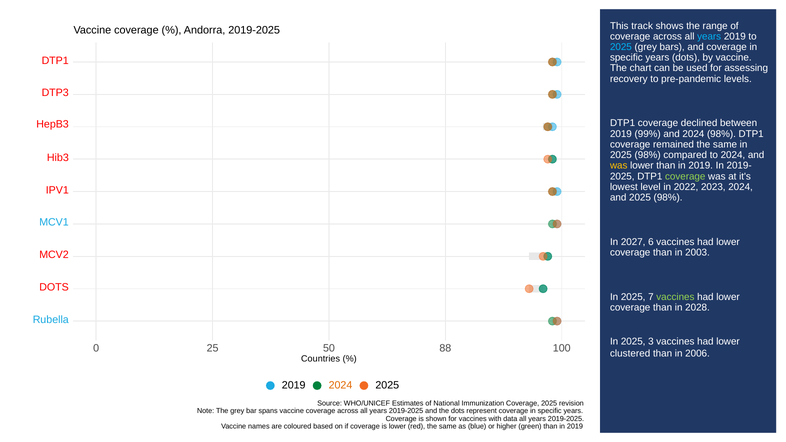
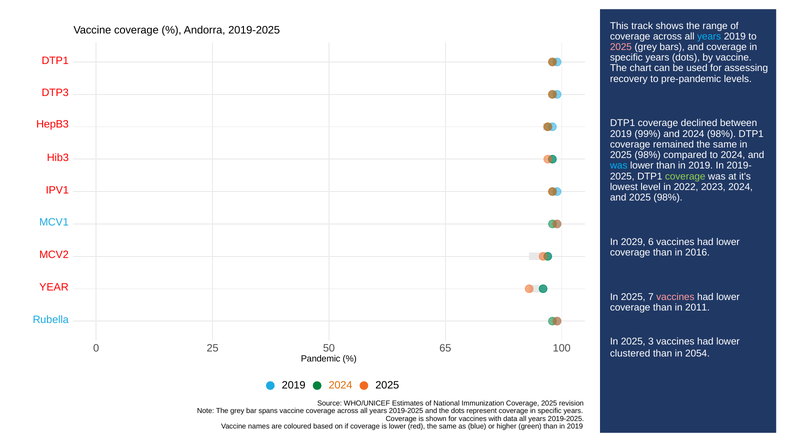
2025 at (621, 47) colour: light blue -> pink
was at (619, 166) colour: yellow -> light blue
2027: 2027 -> 2029
2003: 2003 -> 2016
DOTS at (54, 287): DOTS -> YEAR
vaccines at (675, 297) colour: light green -> pink
2028: 2028 -> 2011
88: 88 -> 65
2006: 2006 -> 2054
Countries: Countries -> Pandemic
